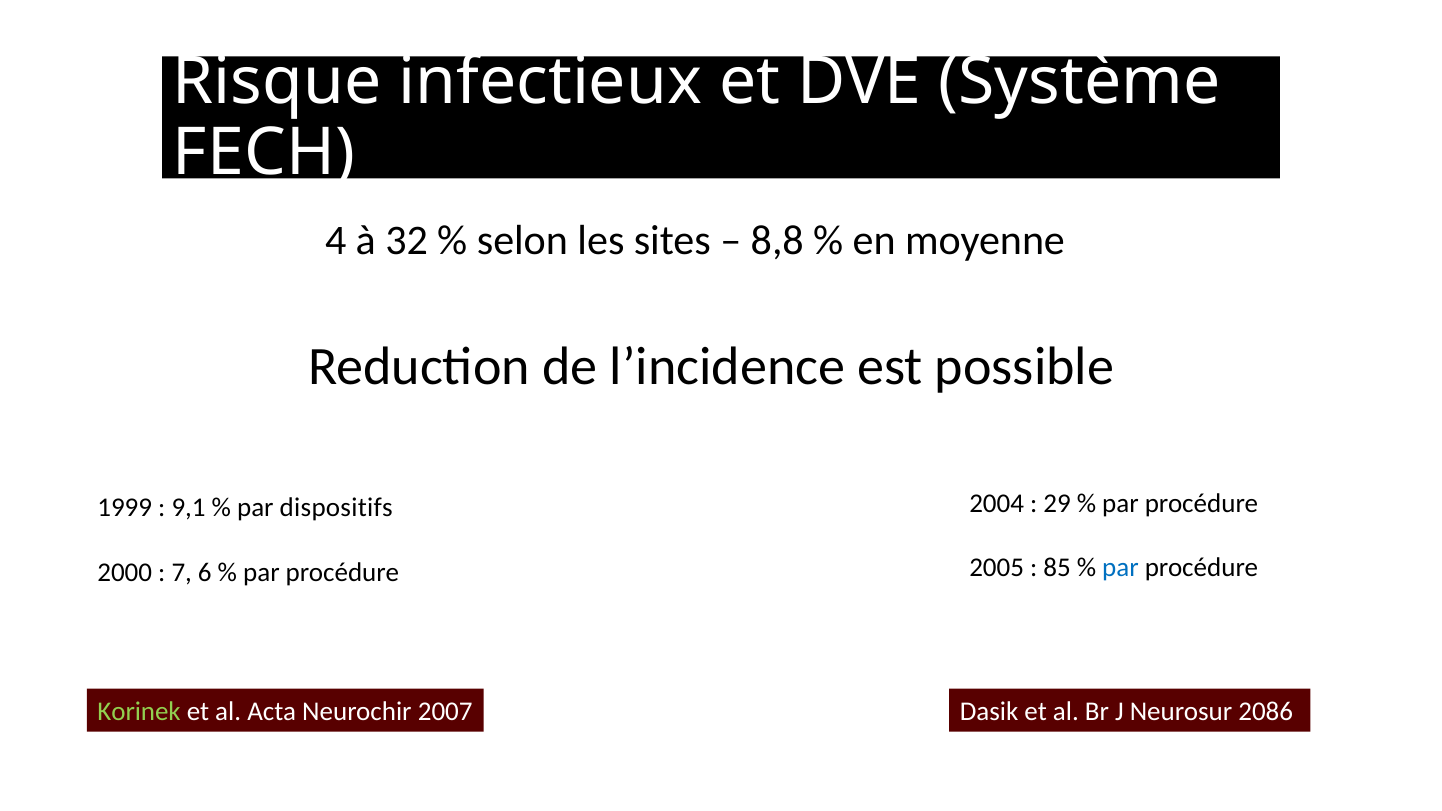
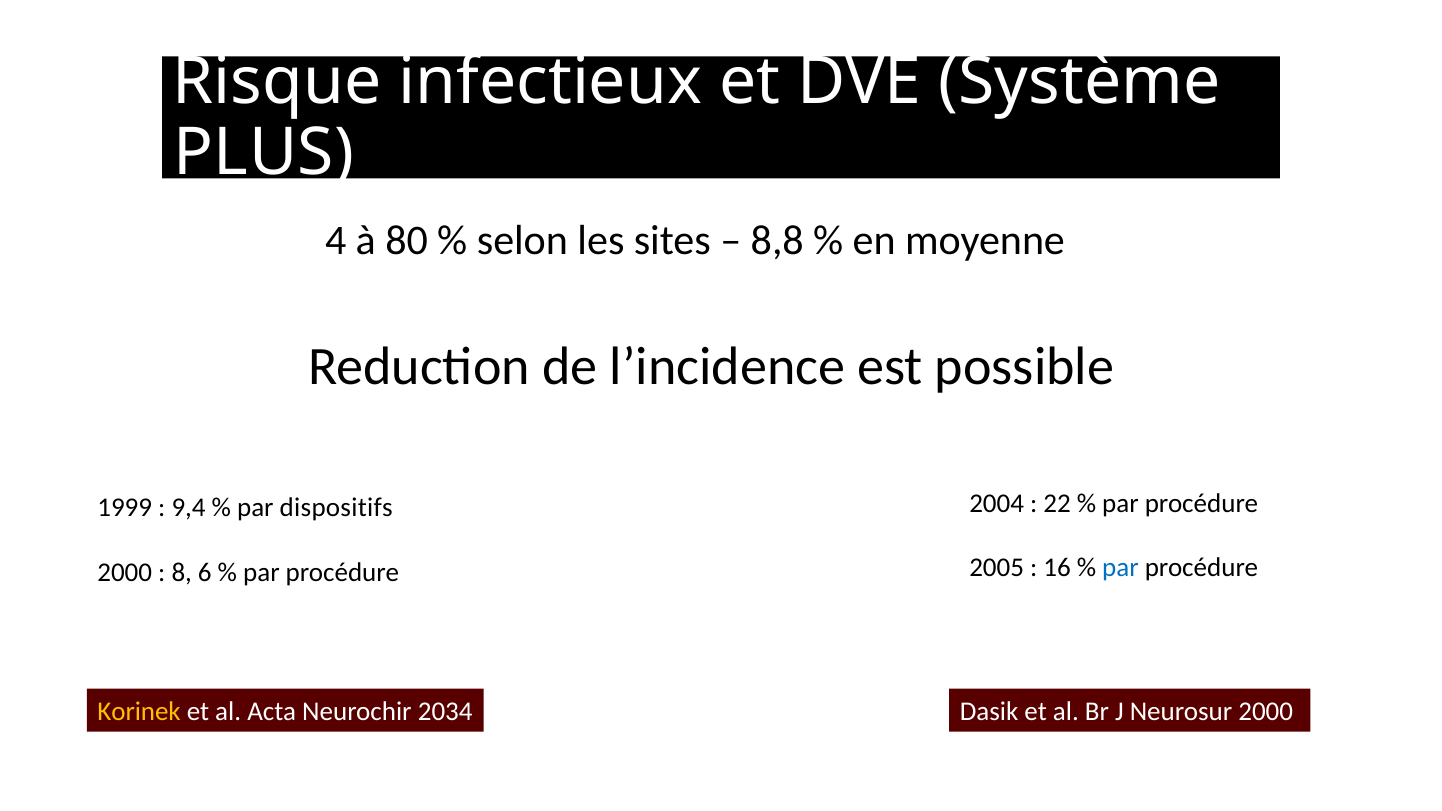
FECH: FECH -> PLUS
32: 32 -> 80
29: 29 -> 22
9,1: 9,1 -> 9,4
85: 85 -> 16
7: 7 -> 8
Korinek colour: light green -> yellow
2007: 2007 -> 2034
Neurosur 2086: 2086 -> 2000
